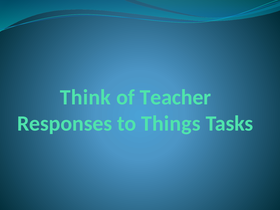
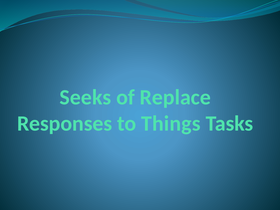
Think: Think -> Seeks
Teacher: Teacher -> Replace
